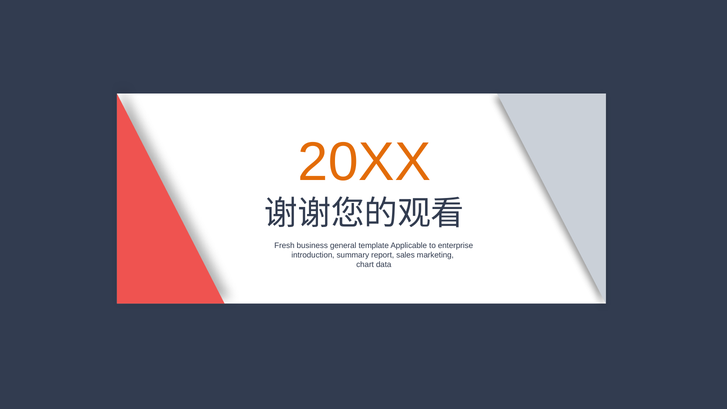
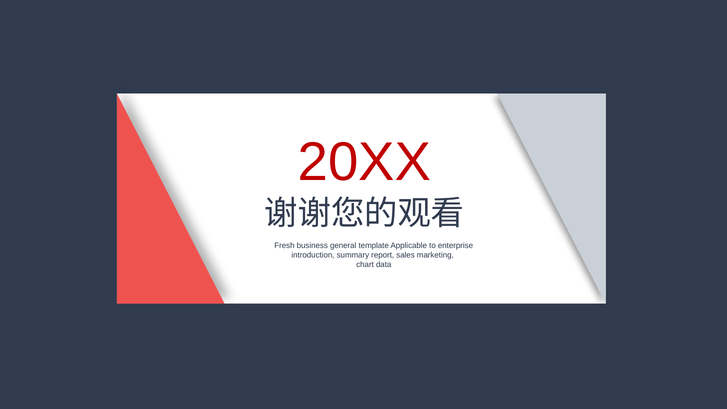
20XX colour: orange -> red
